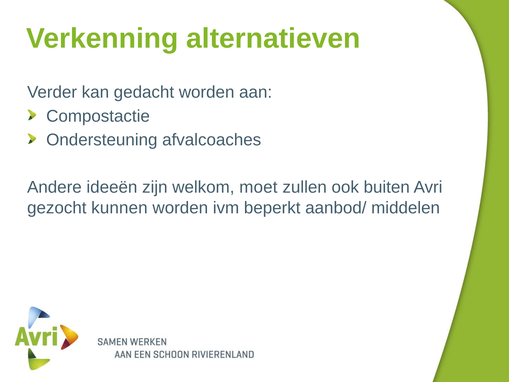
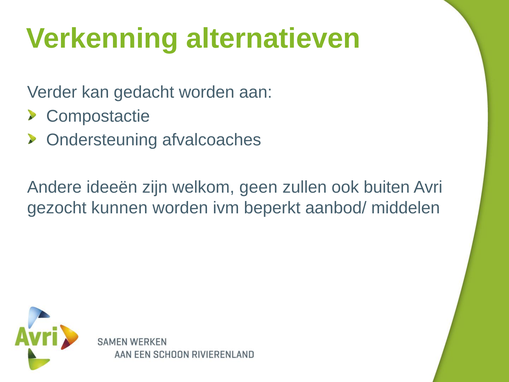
moet: moet -> geen
